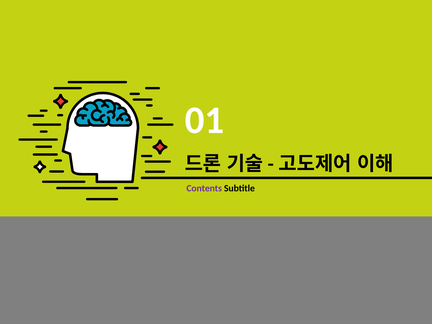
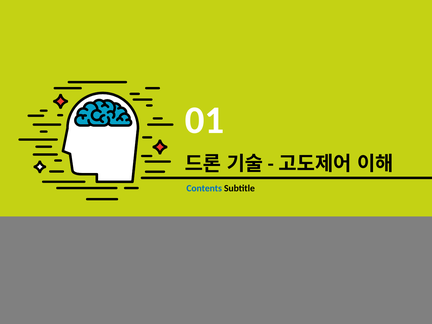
Contents colour: purple -> blue
